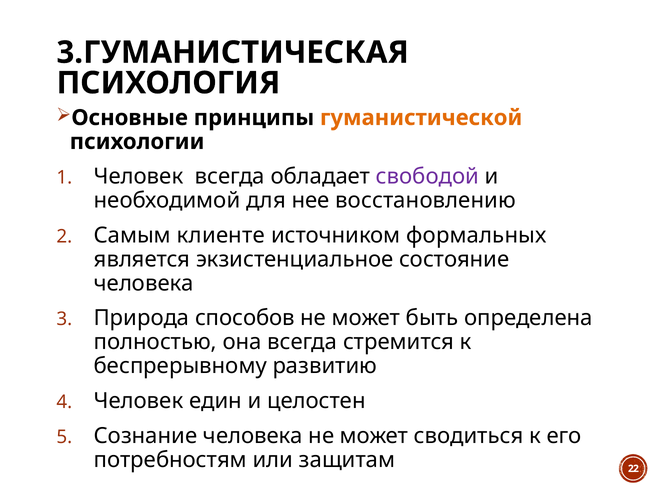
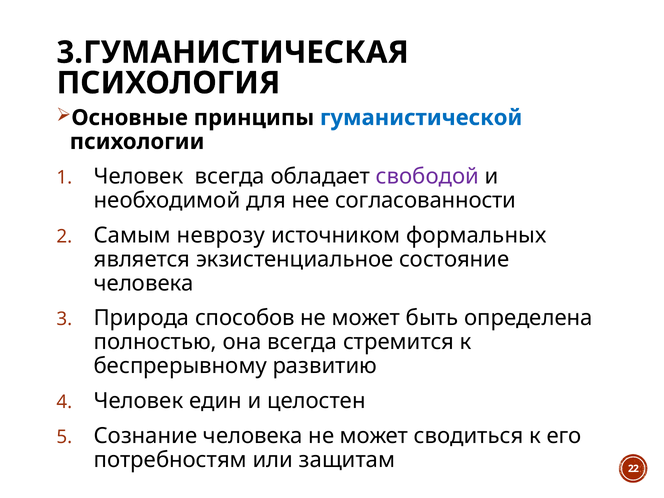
гуманистической colour: orange -> blue
восстановлению: восстановлению -> согласованности
клиенте: клиенте -> неврозу
